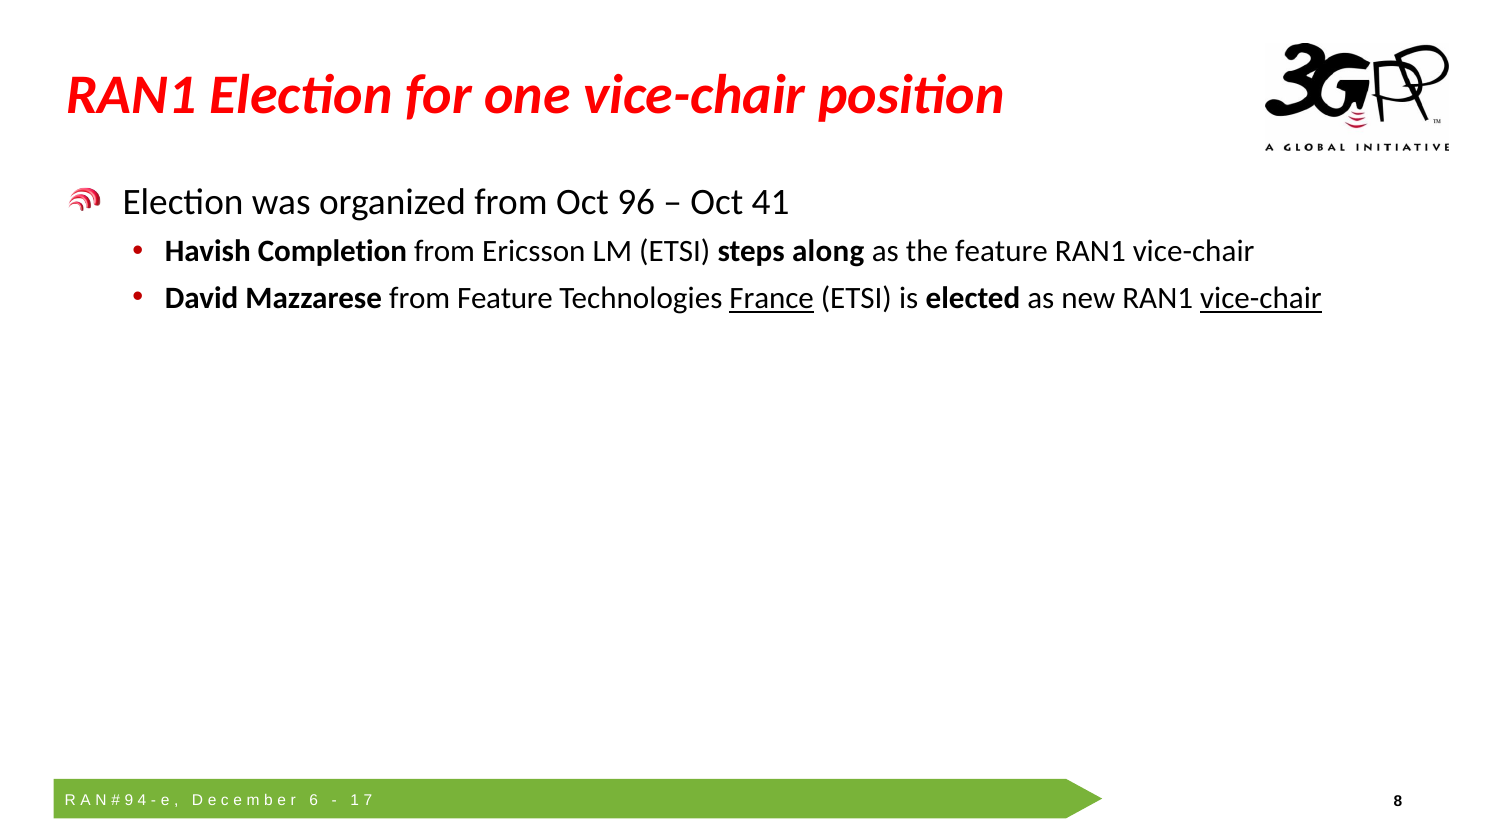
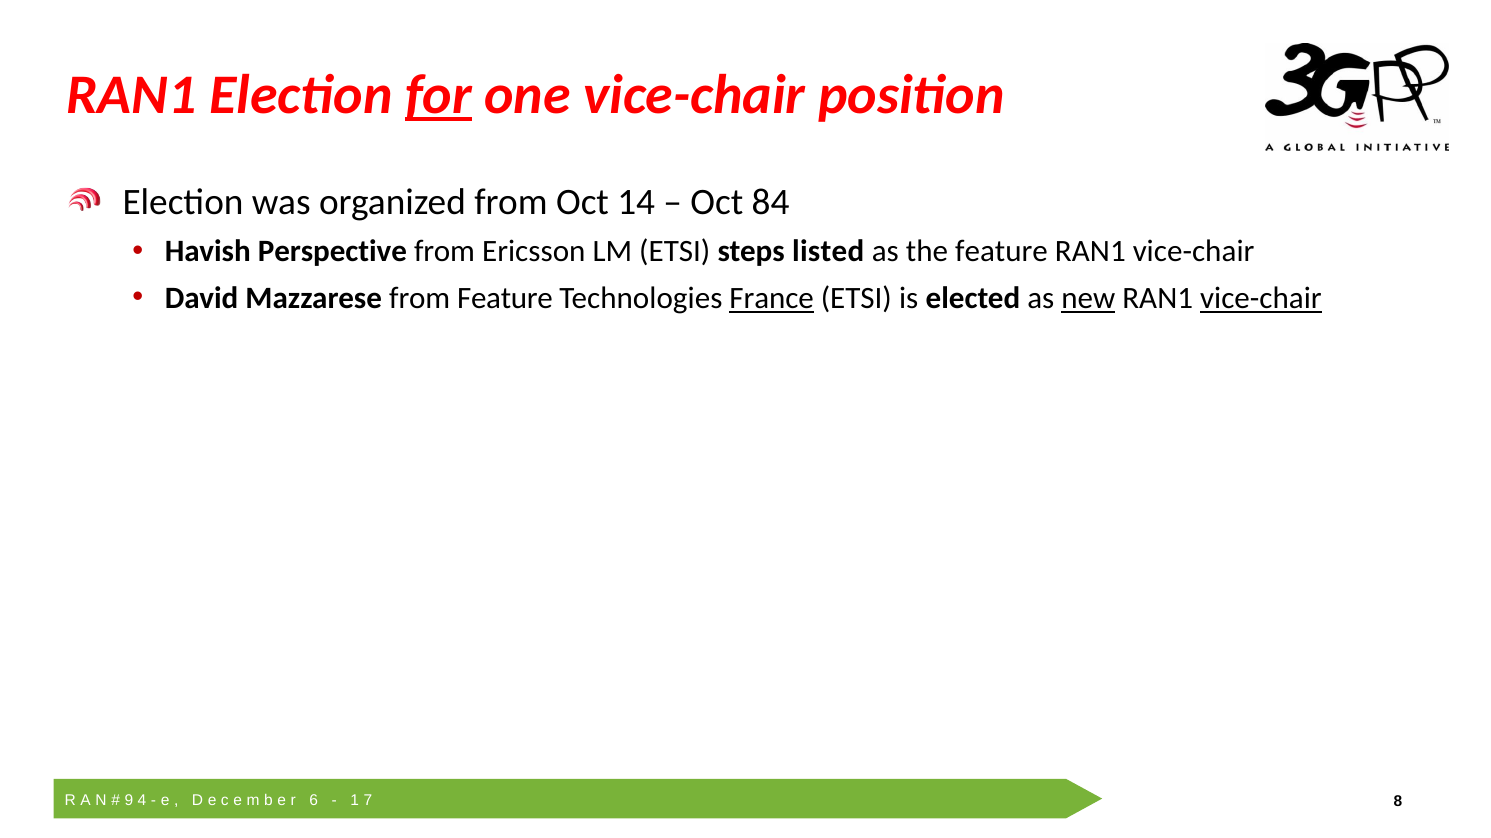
for underline: none -> present
96: 96 -> 14
41: 41 -> 84
Completion: Completion -> Perspective
along: along -> listed
new underline: none -> present
